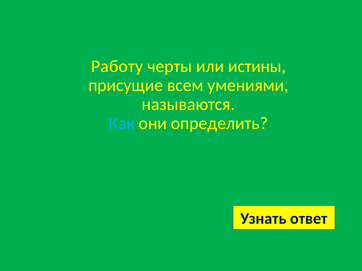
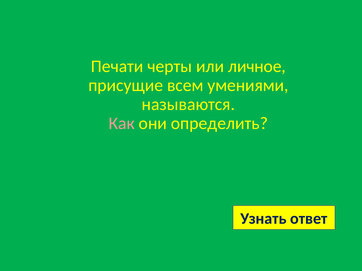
Работу: Работу -> Печати
истины: истины -> личное
Как colour: light blue -> pink
